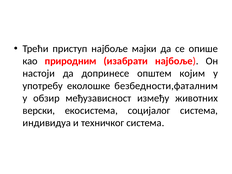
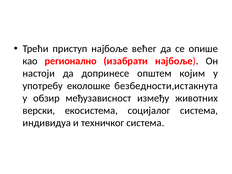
мајки: мајки -> већeг
природним: природним -> регионално
безбедности,фаталним: безбедности,фаталним -> безбедности,истакнута
